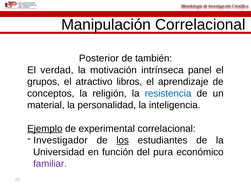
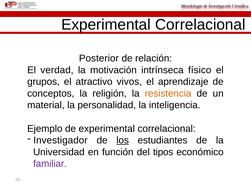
Manipulación at (106, 25): Manipulación -> Experimental
también: también -> relación
panel: panel -> físico
libros: libros -> vivos
resistencia colour: blue -> orange
Ejemplo underline: present -> none
pura: pura -> tipos
